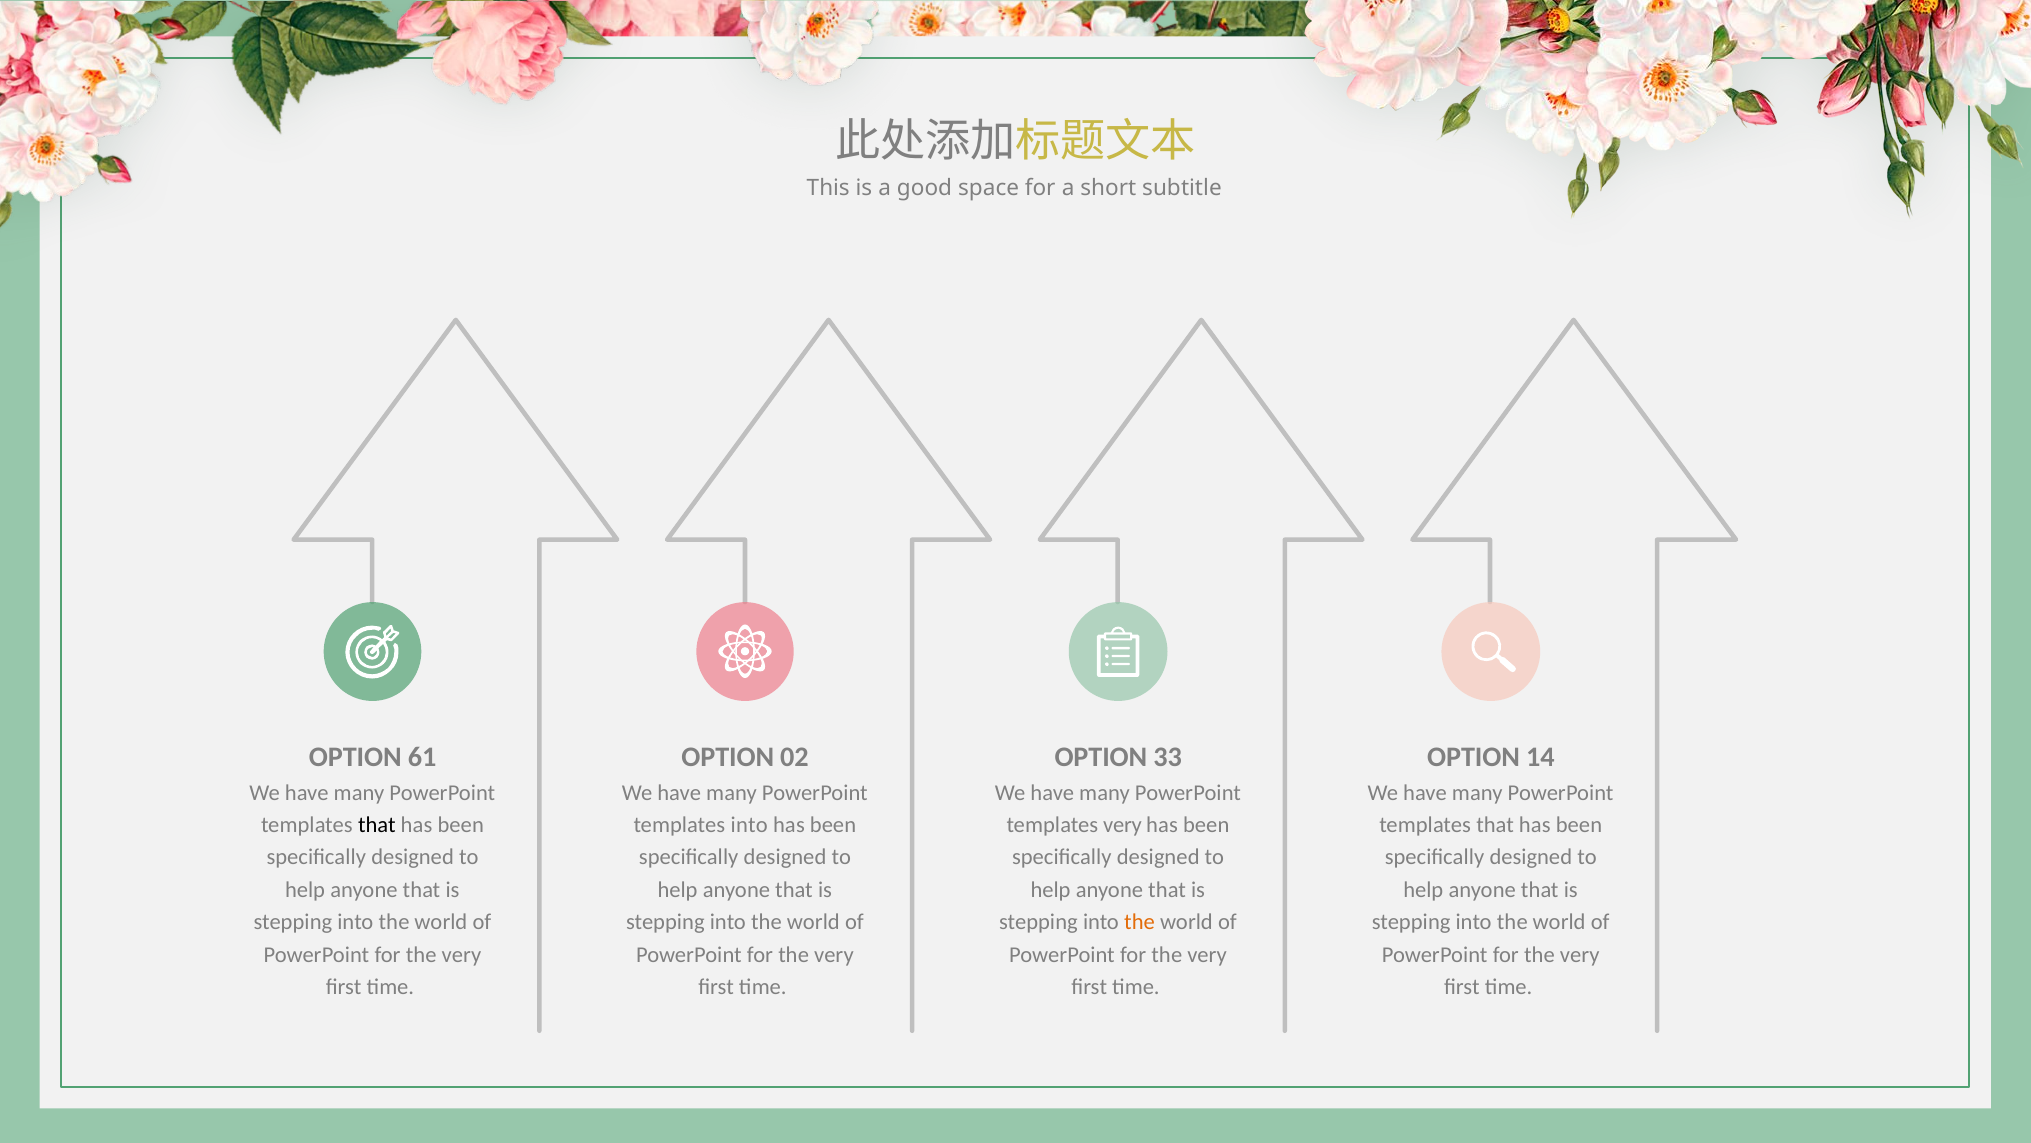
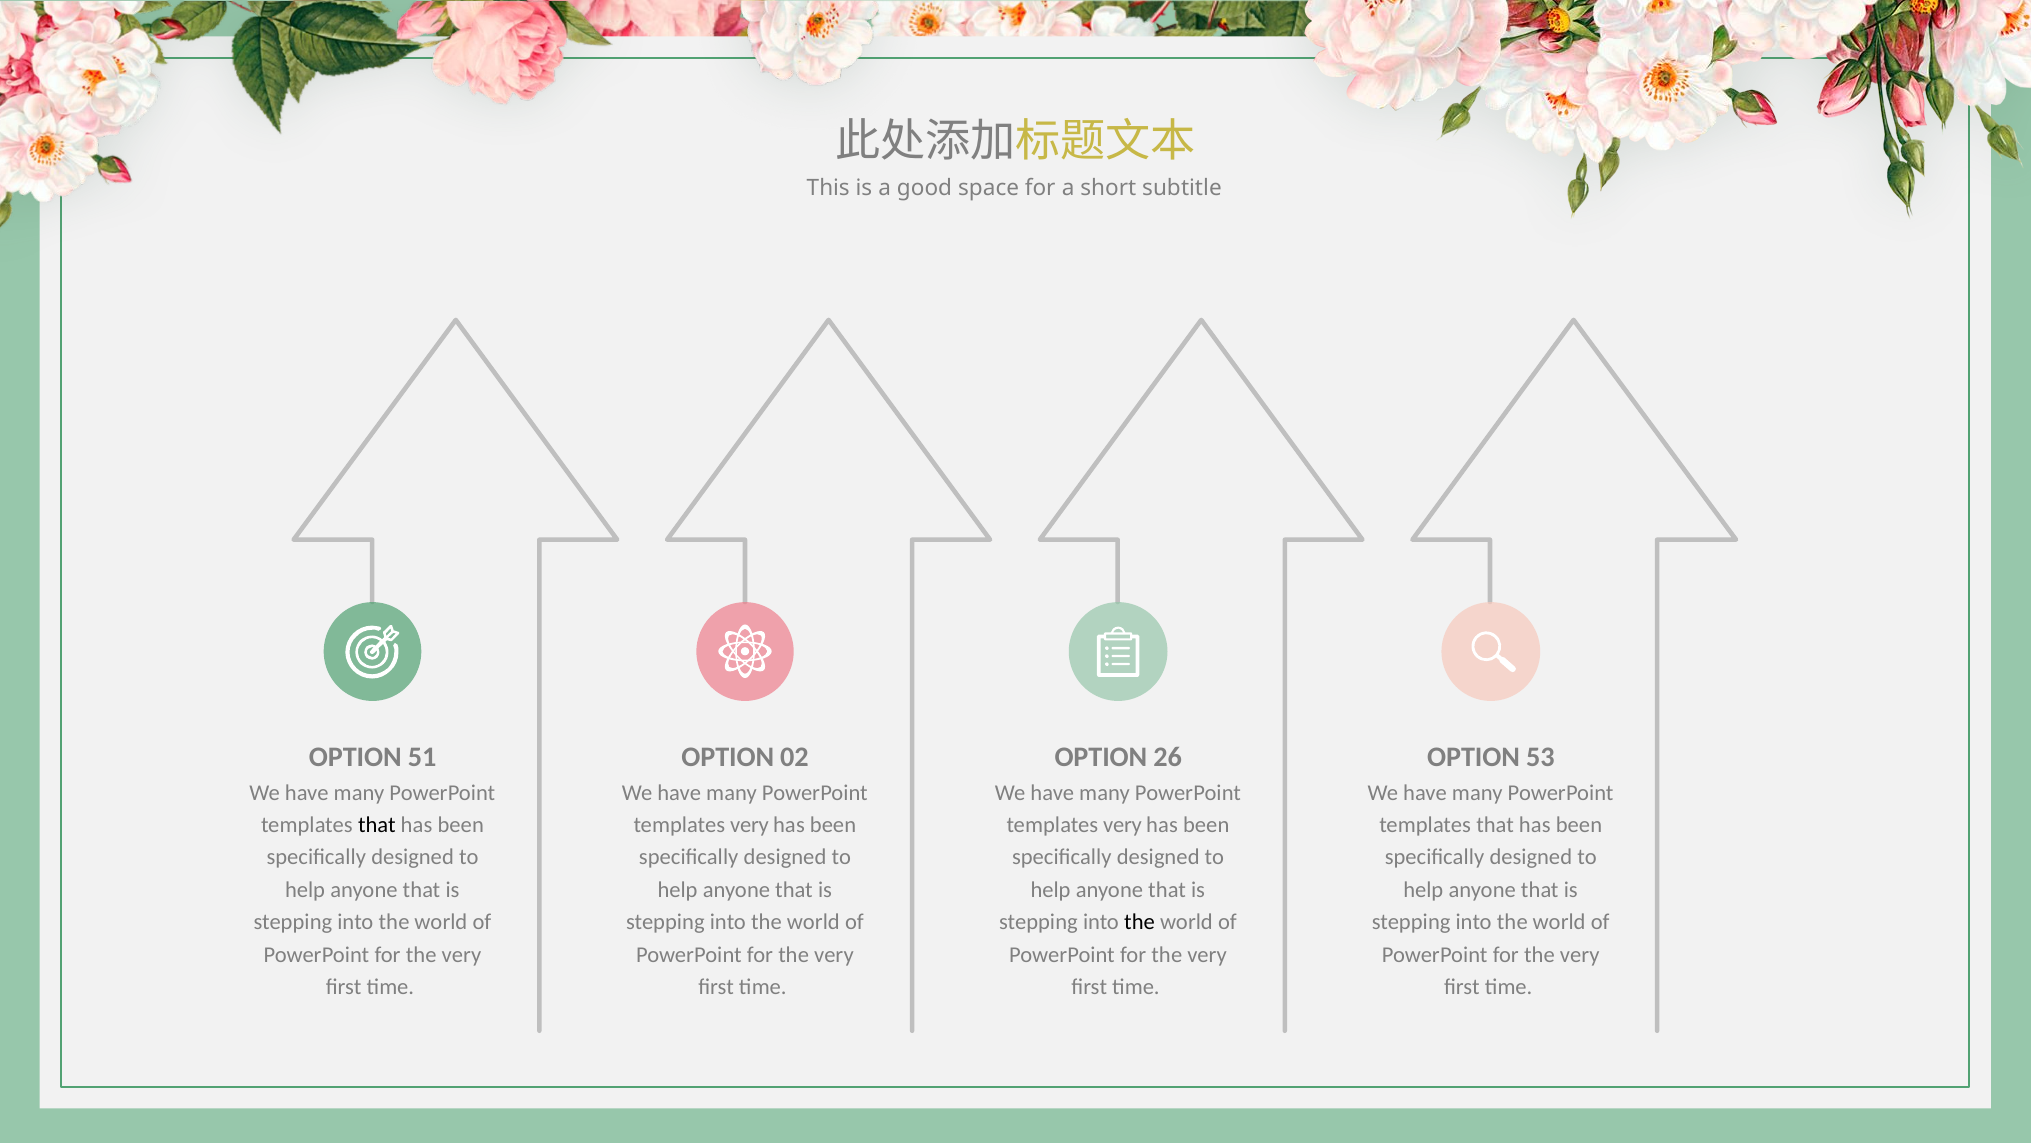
61: 61 -> 51
33: 33 -> 26
14: 14 -> 53
into at (749, 825): into -> very
the at (1140, 922) colour: orange -> black
